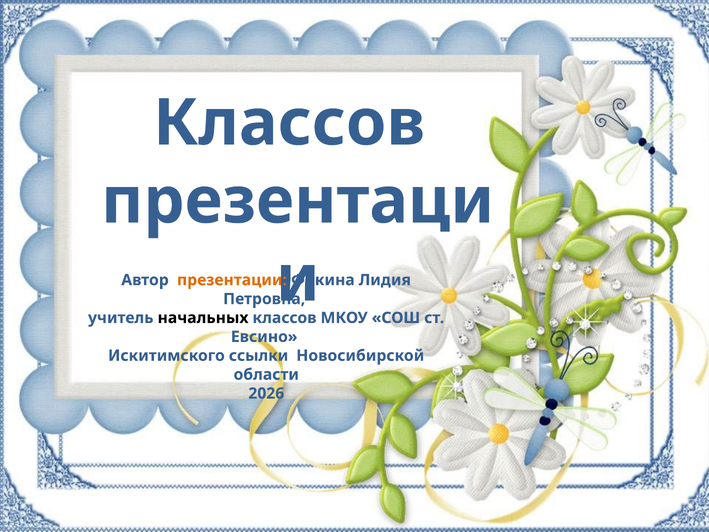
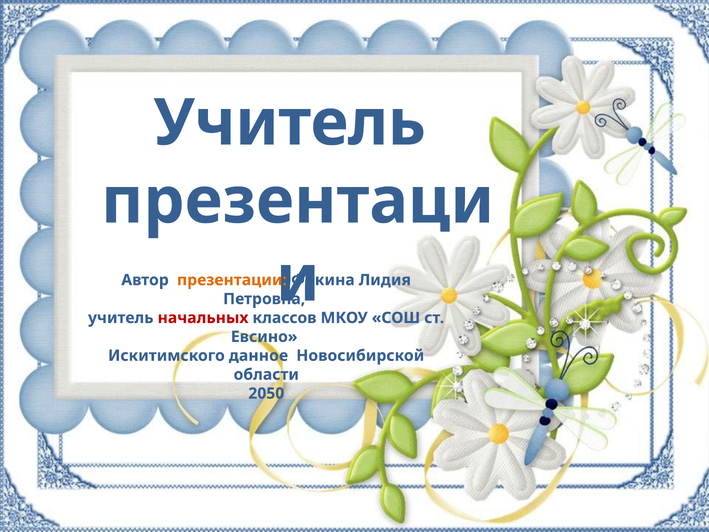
Классов at (289, 123): Классов -> Учитель
начальных colour: black -> red
ссылки: ссылки -> данное
2026: 2026 -> 2050
